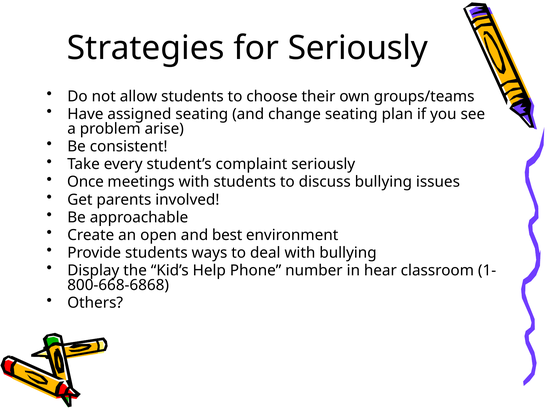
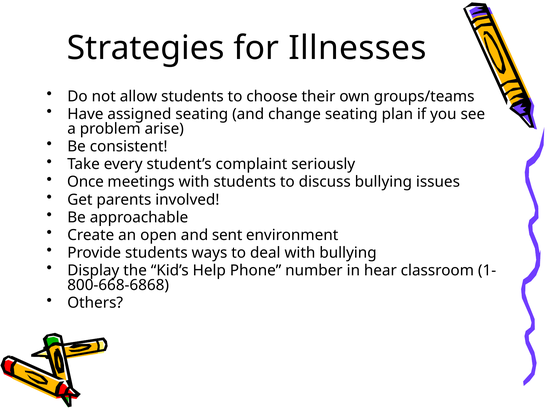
for Seriously: Seriously -> Illnesses
best: best -> sent
